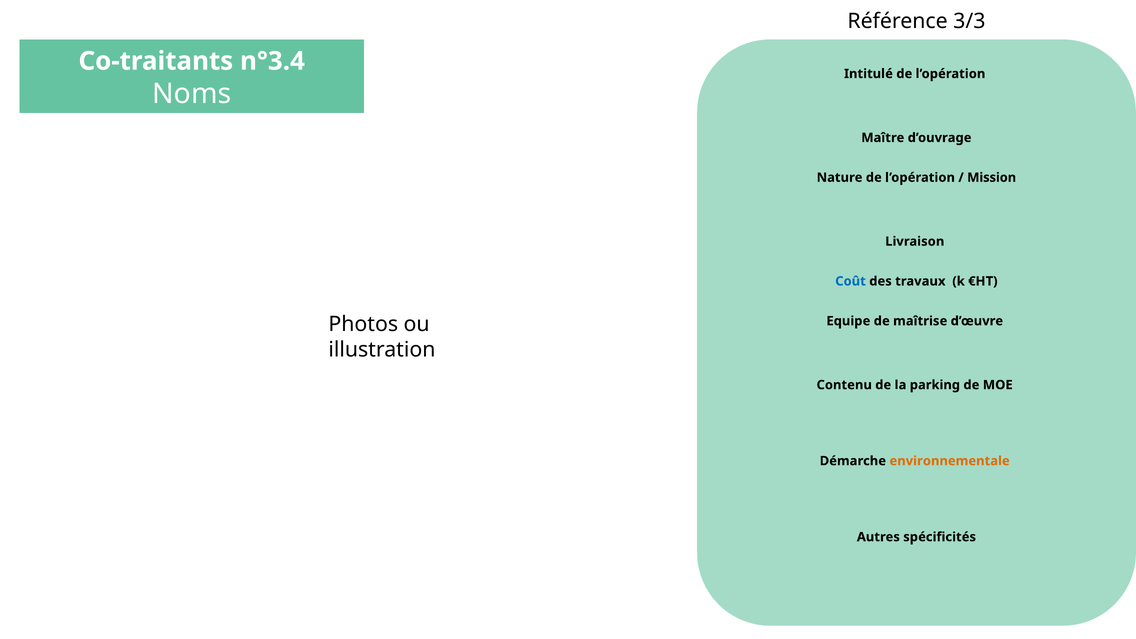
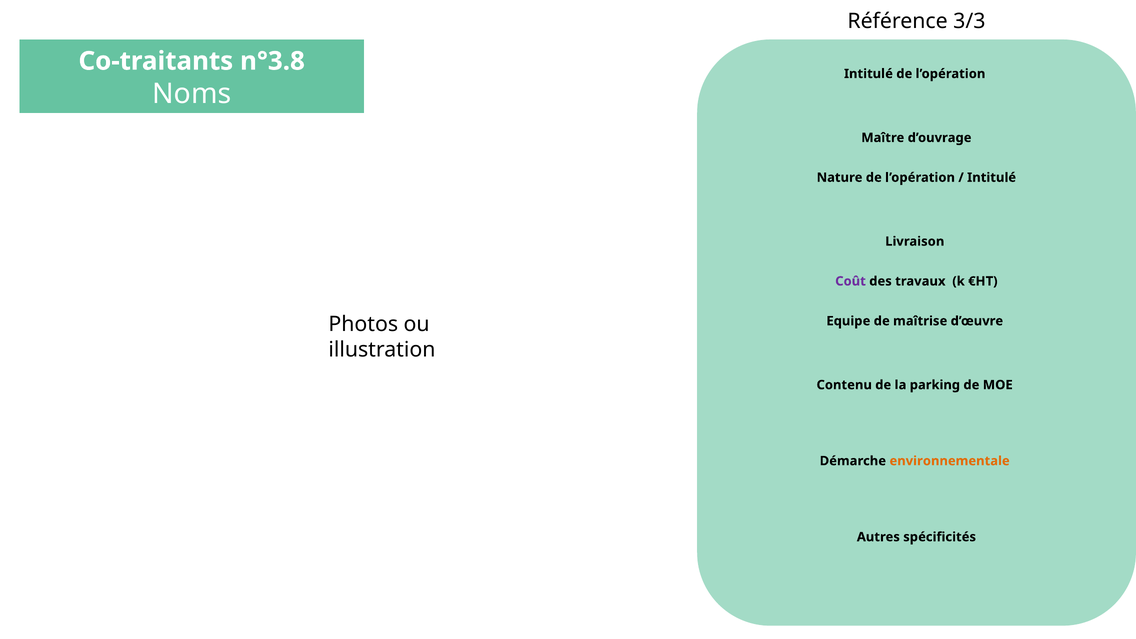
n°3.4: n°3.4 -> n°3.8
Mission at (992, 178): Mission -> Intitulé
Coût colour: blue -> purple
